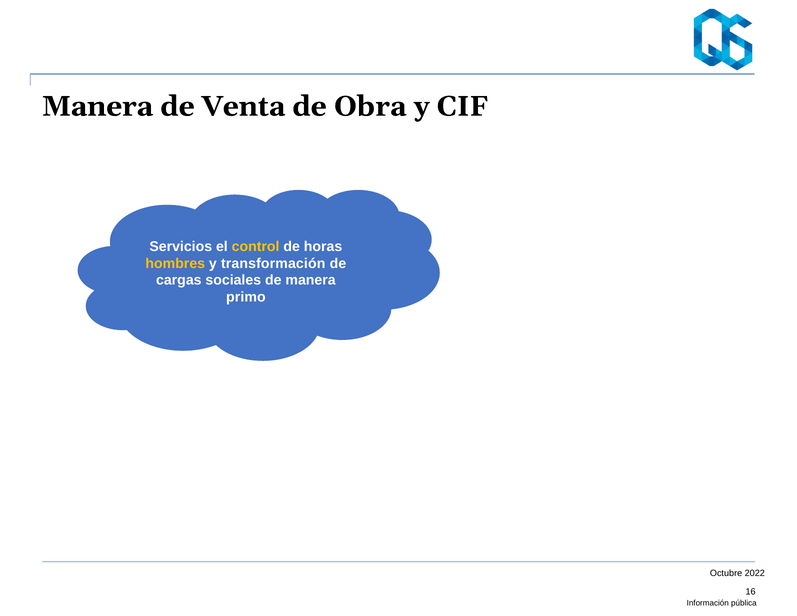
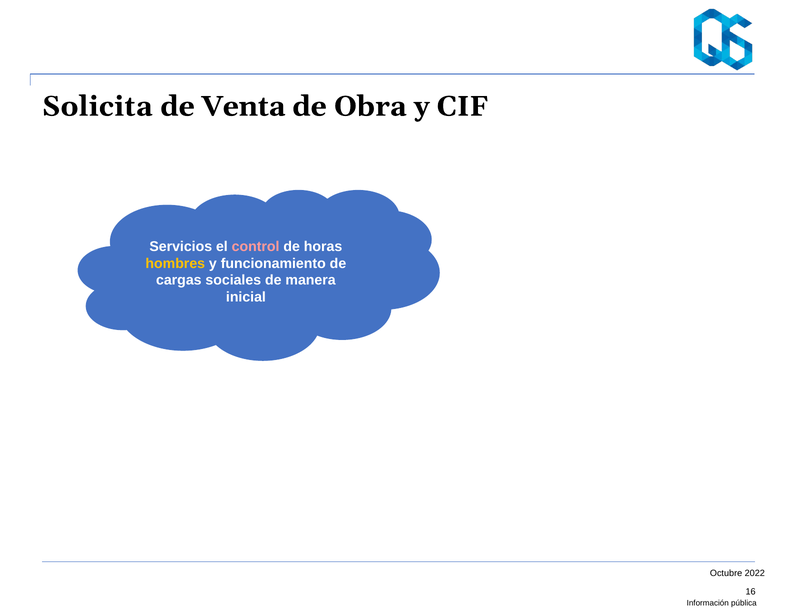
Manera at (98, 106): Manera -> Solicita
control colour: yellow -> pink
transformación: transformación -> funcionamiento
primo: primo -> inicial
